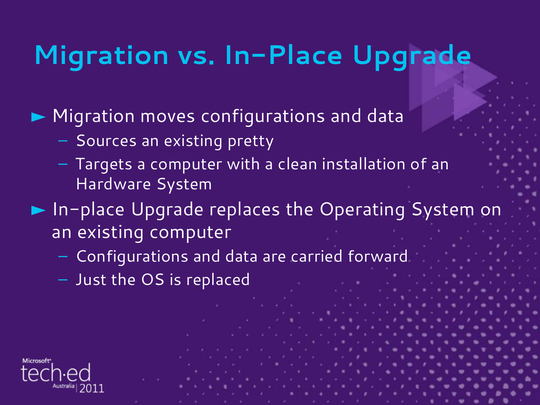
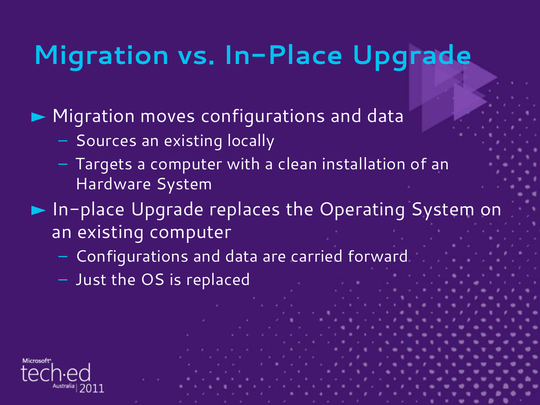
pretty: pretty -> locally
